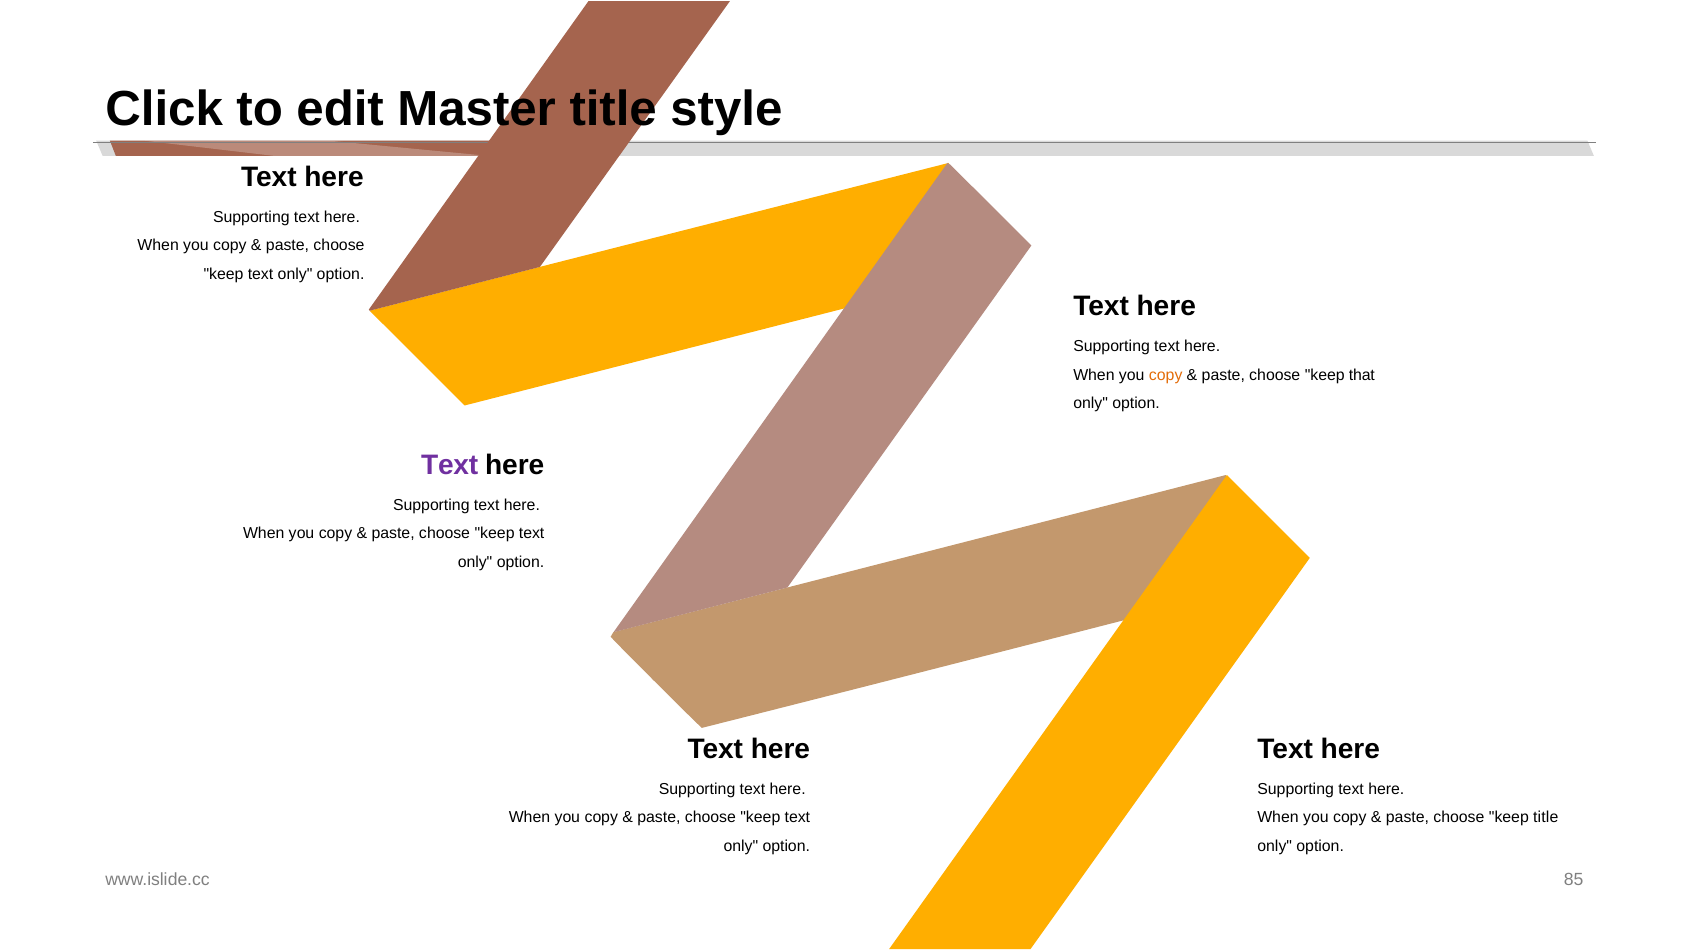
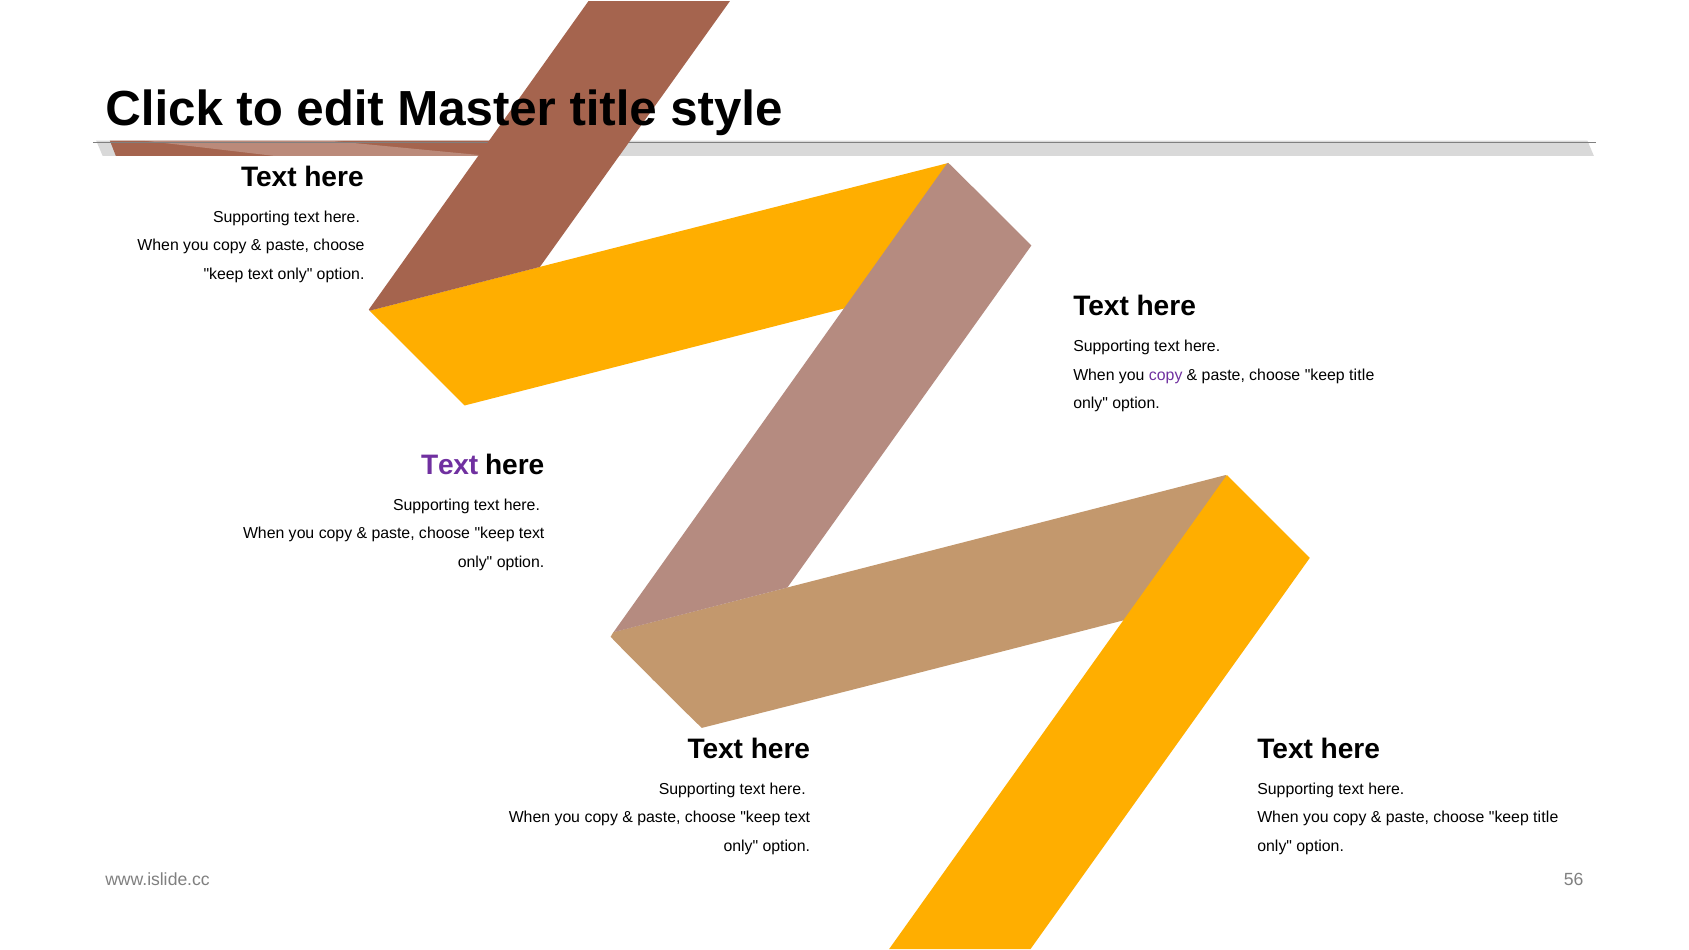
copy at (1166, 375) colour: orange -> purple
that at (1362, 375): that -> title
85: 85 -> 56
